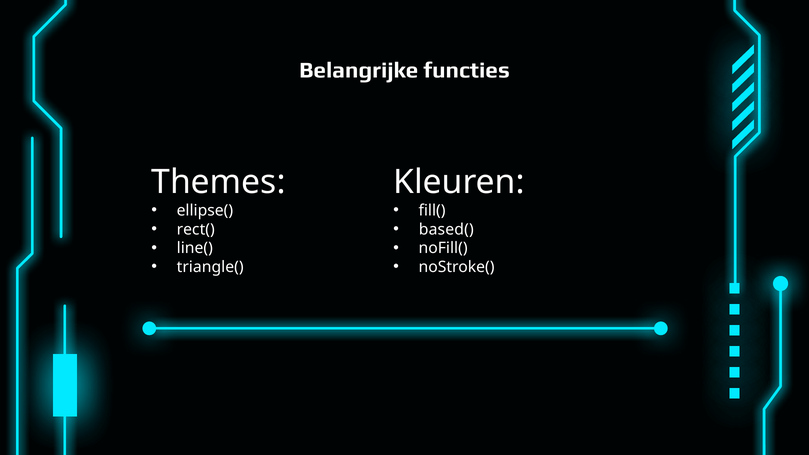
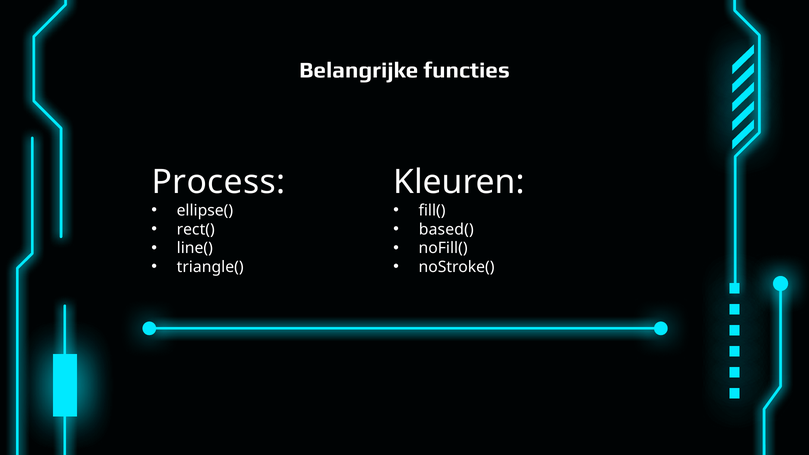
Themes: Themes -> Process
